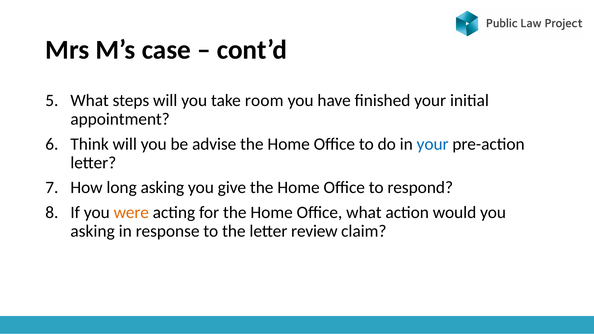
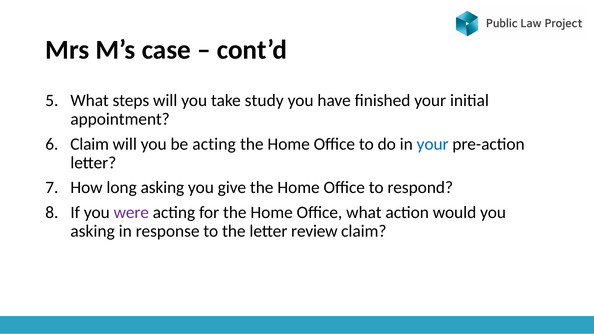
room: room -> study
Think at (90, 144): Think -> Claim
be advise: advise -> acting
were colour: orange -> purple
